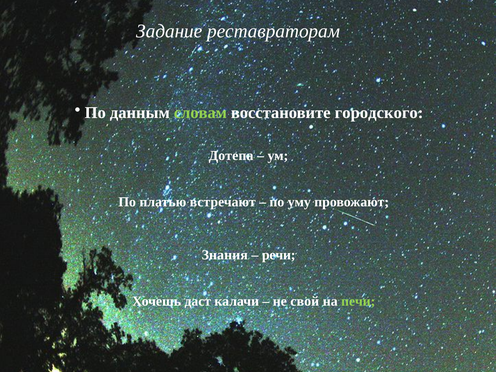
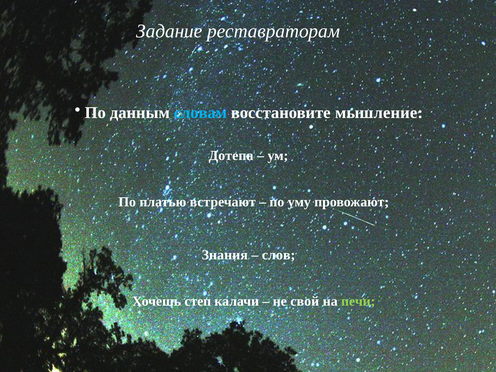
словам colour: light green -> light blue
городского: городского -> мышление
речи: речи -> слов
даст: даст -> степ
